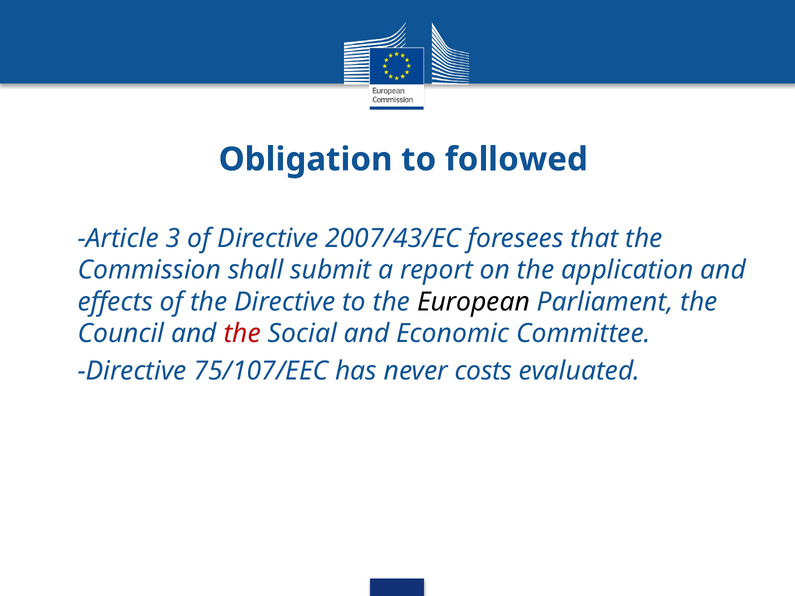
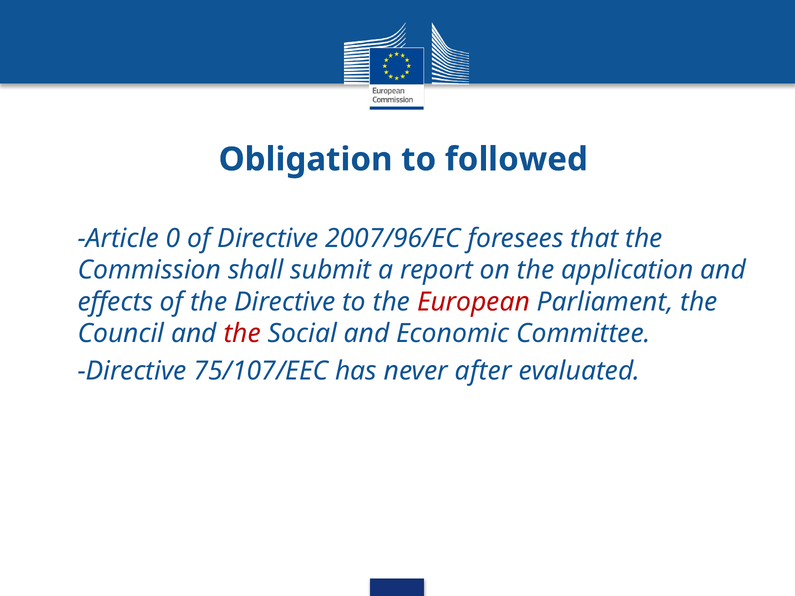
3: 3 -> 0
2007/43/EC: 2007/43/EC -> 2007/96/EC
European colour: black -> red
costs: costs -> after
